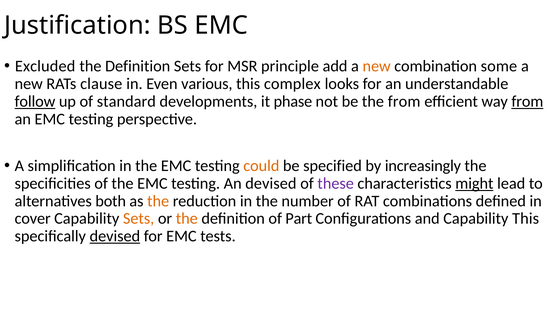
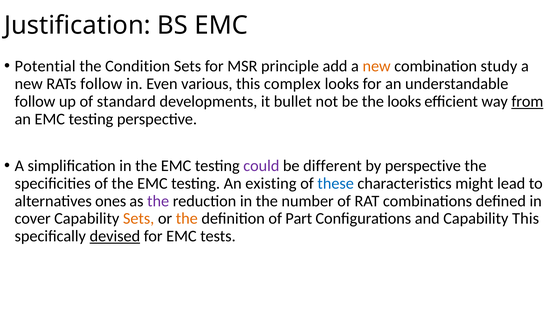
Excluded: Excluded -> Potential
Definition at (138, 66): Definition -> Condition
some: some -> study
RATs clause: clause -> follow
follow at (35, 101) underline: present -> none
phase: phase -> bullet
the from: from -> looks
could colour: orange -> purple
specified: specified -> different
by increasingly: increasingly -> perspective
An devised: devised -> existing
these colour: purple -> blue
might underline: present -> none
both: both -> ones
the at (158, 201) colour: orange -> purple
